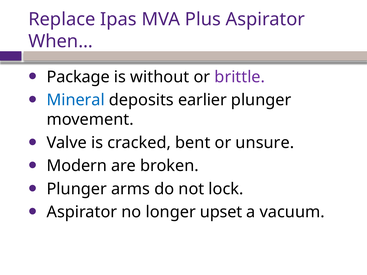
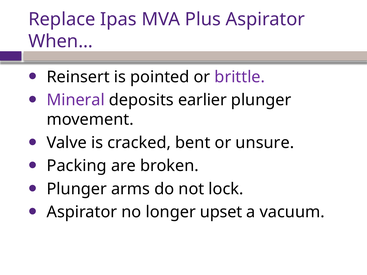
Package: Package -> Reinsert
without: without -> pointed
Mineral colour: blue -> purple
Modern: Modern -> Packing
